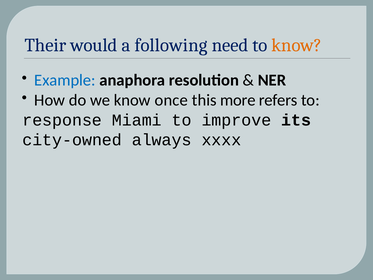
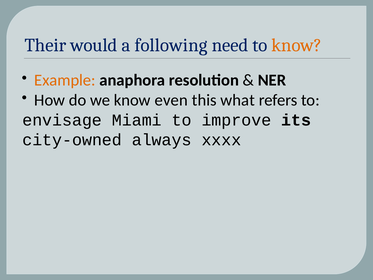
Example colour: blue -> orange
once: once -> even
more: more -> what
response: response -> envisage
